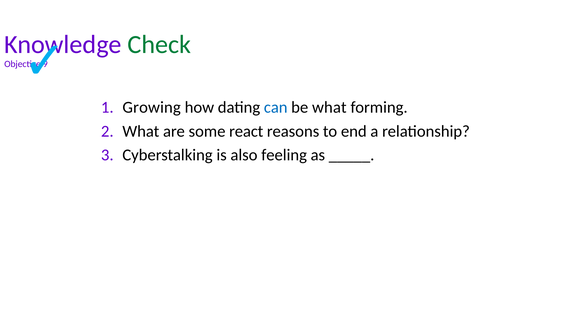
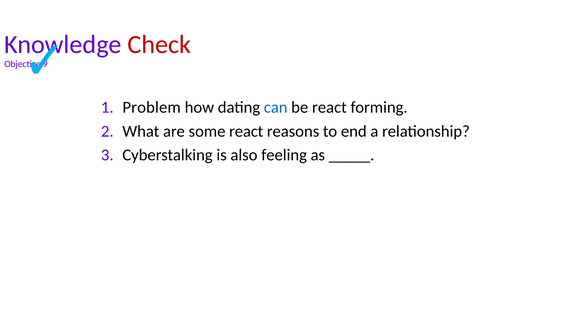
Check colour: green -> red
Growing: Growing -> Problem
be what: what -> react
